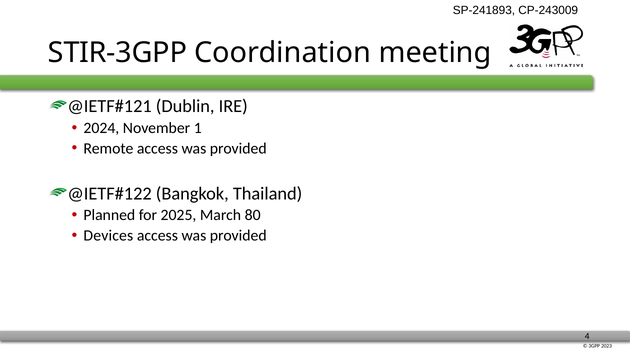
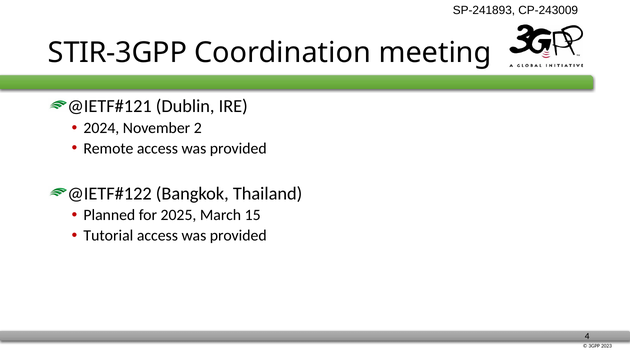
1: 1 -> 2
80: 80 -> 15
Devices: Devices -> Tutorial
